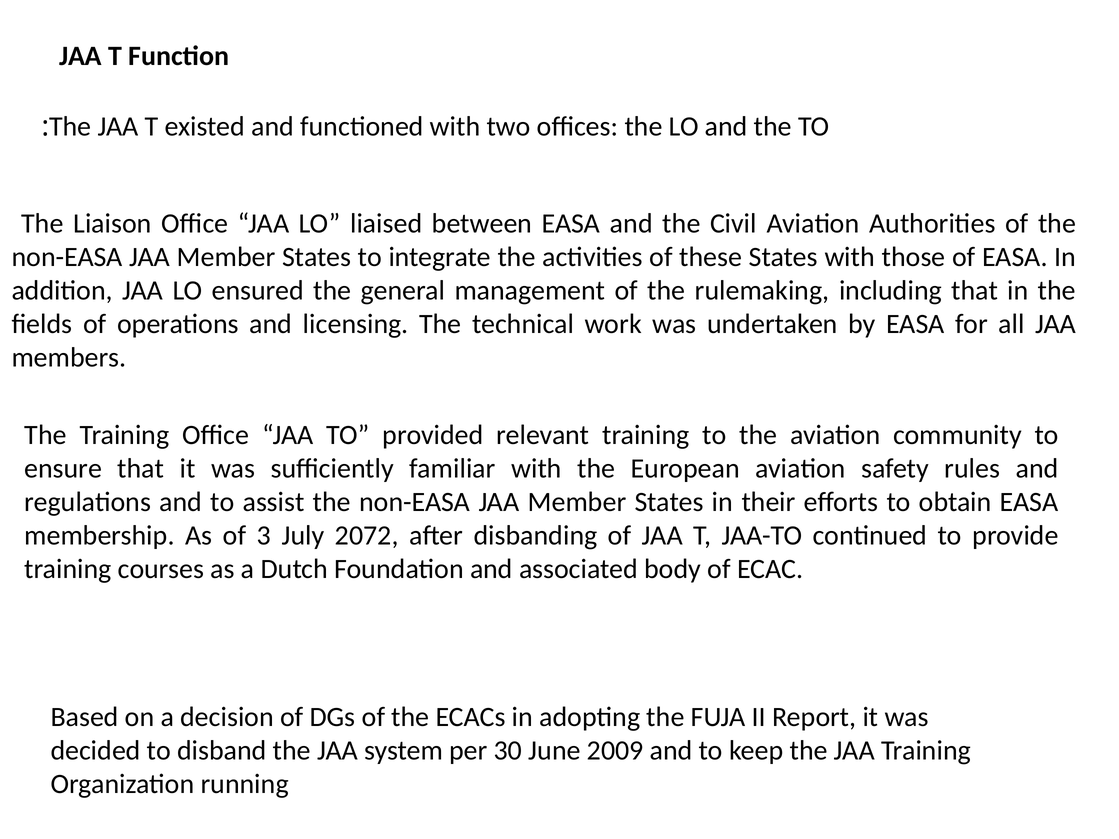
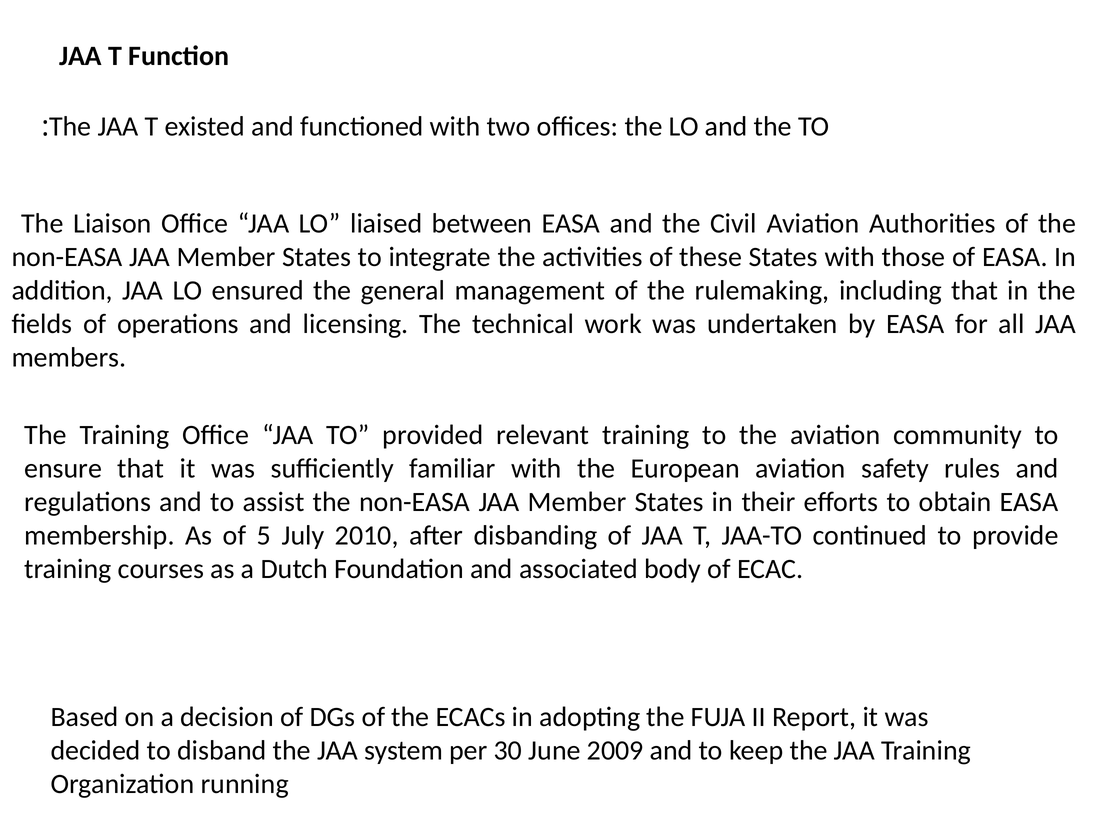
3: 3 -> 5
2072: 2072 -> 2010
